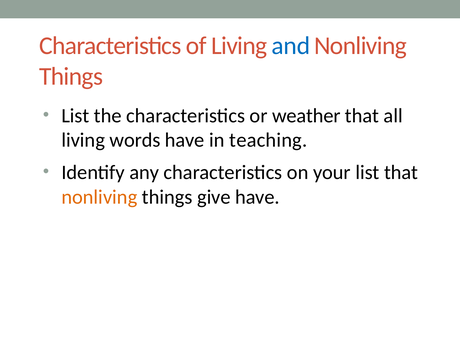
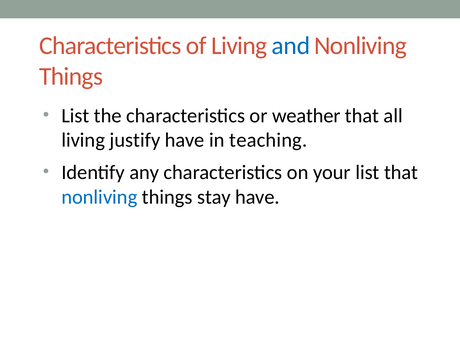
words: words -> justify
nonliving at (99, 197) colour: orange -> blue
give: give -> stay
